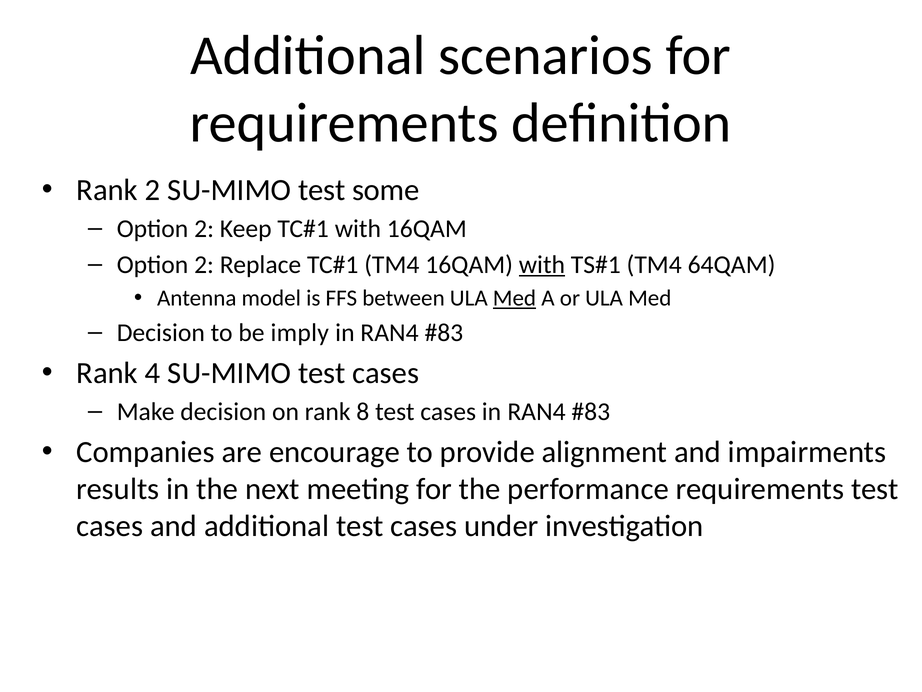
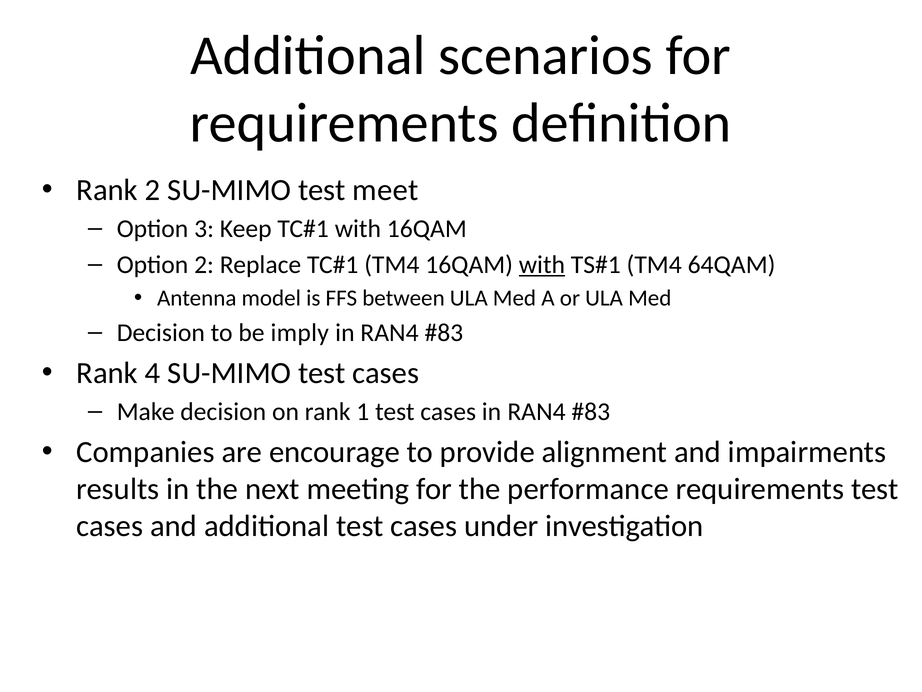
some: some -> meet
2 at (204, 229): 2 -> 3
Med at (514, 298) underline: present -> none
8: 8 -> 1
